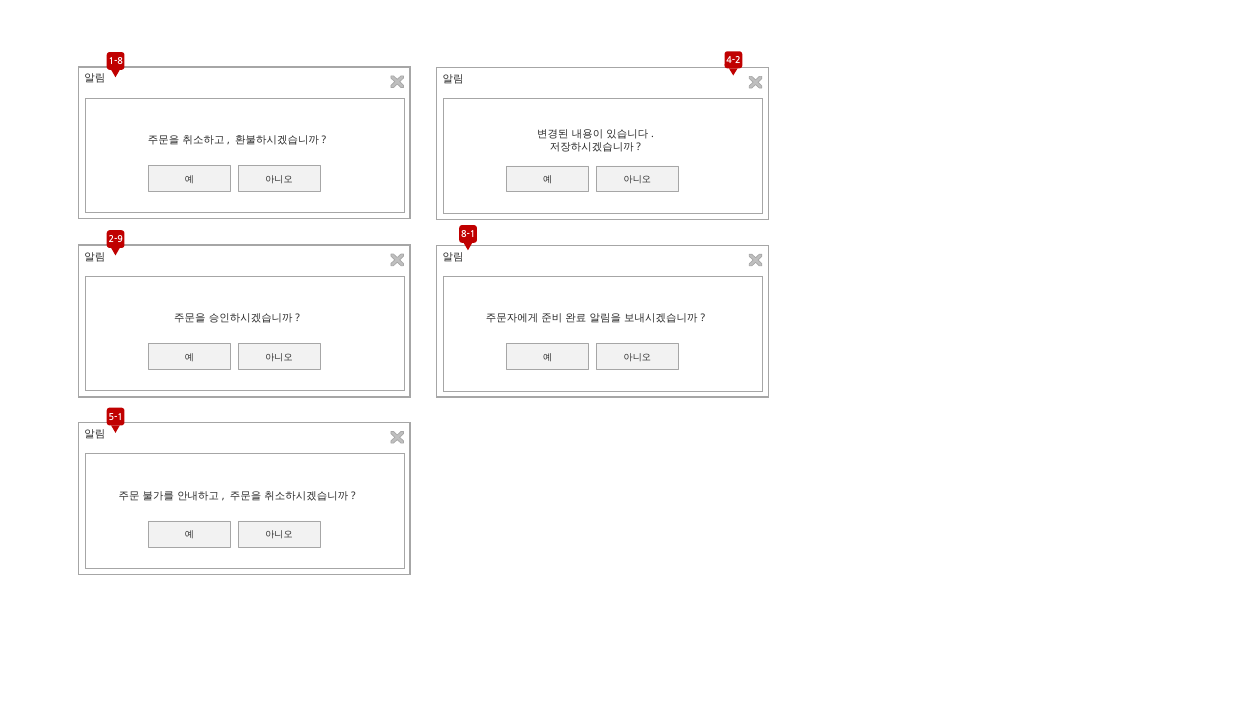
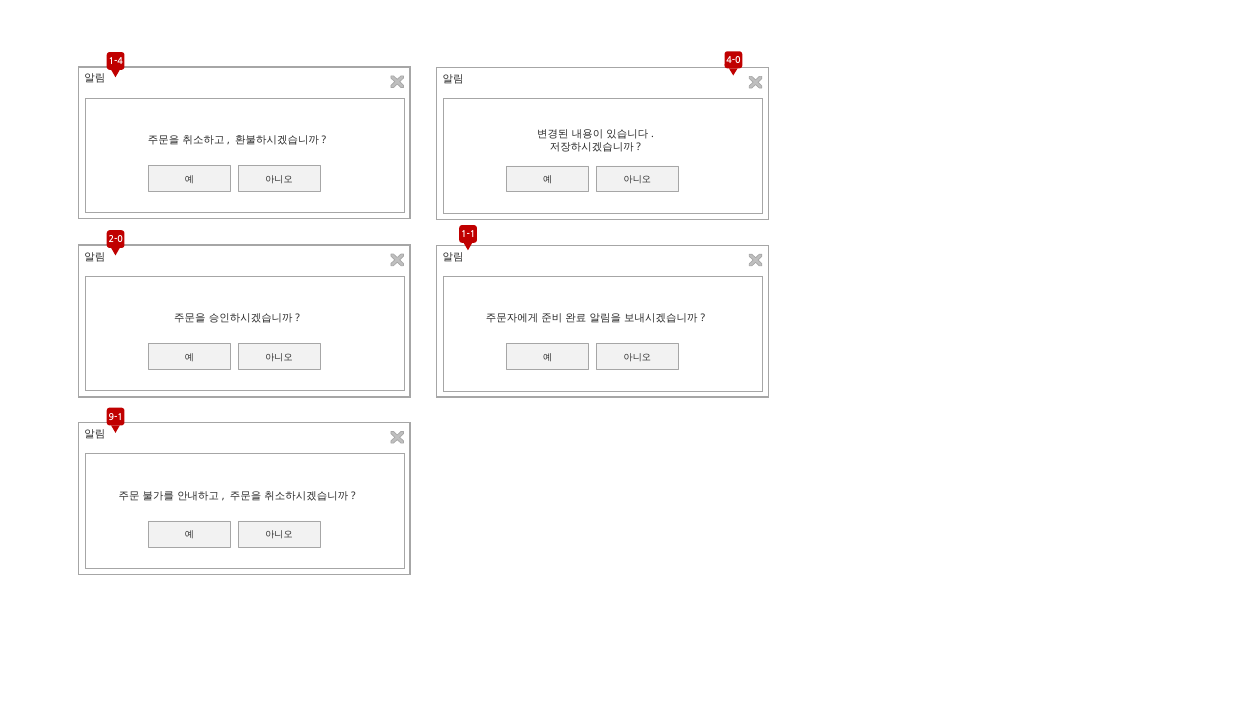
4-2: 4-2 -> 4-0
1-8: 1-8 -> 1-4
8-1: 8-1 -> 1-1
2-9: 2-9 -> 2-0
5-1: 5-1 -> 9-1
